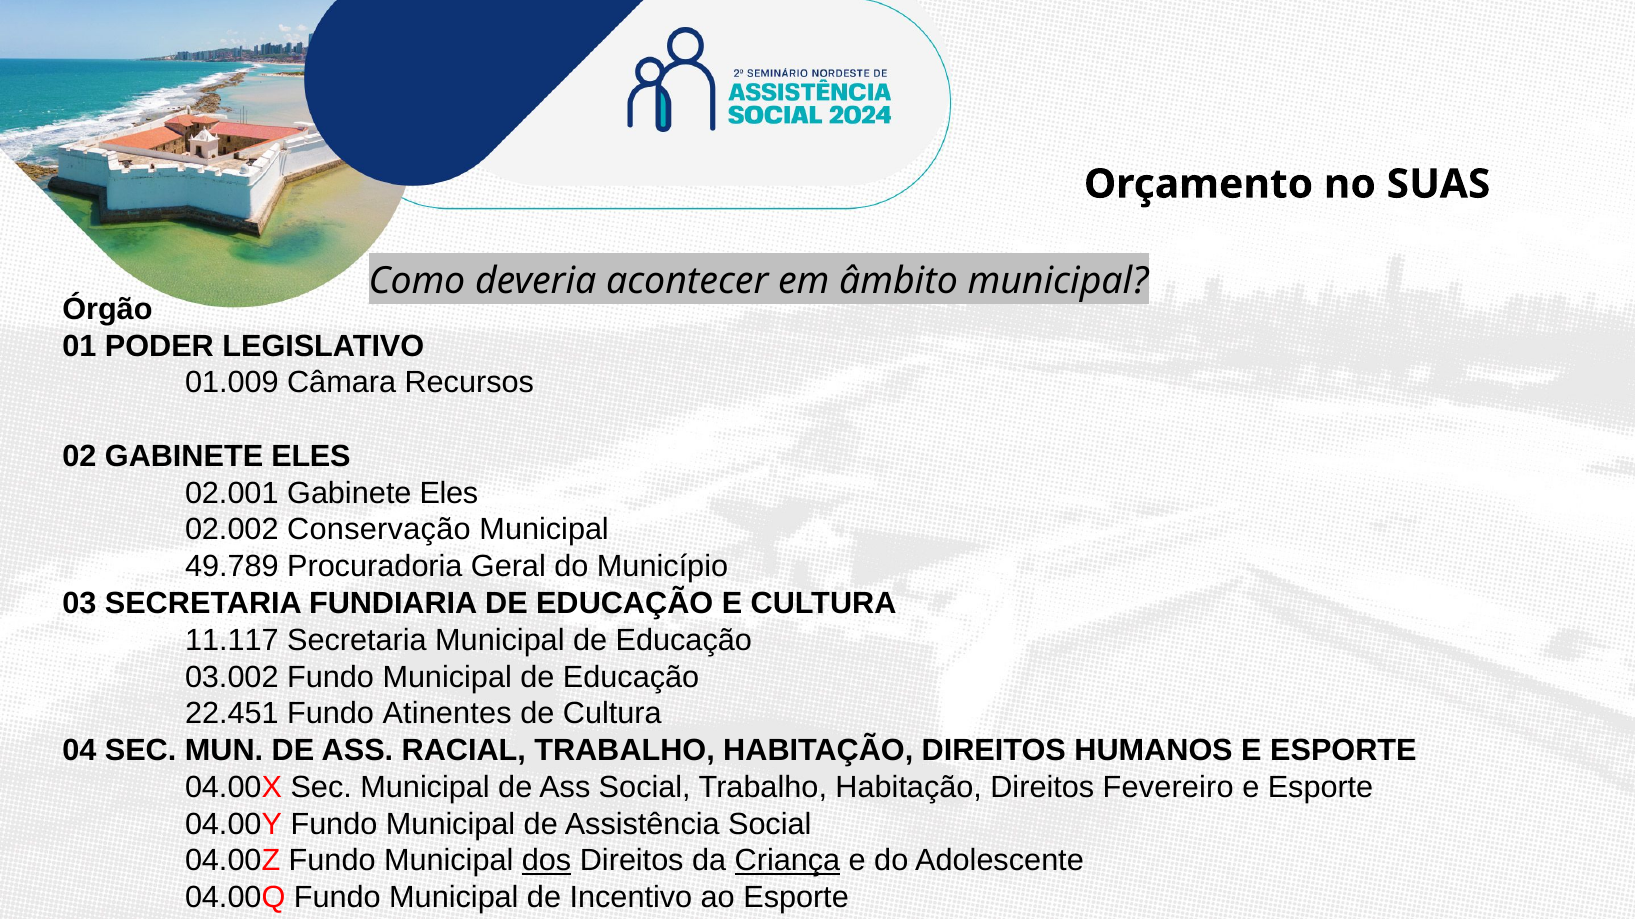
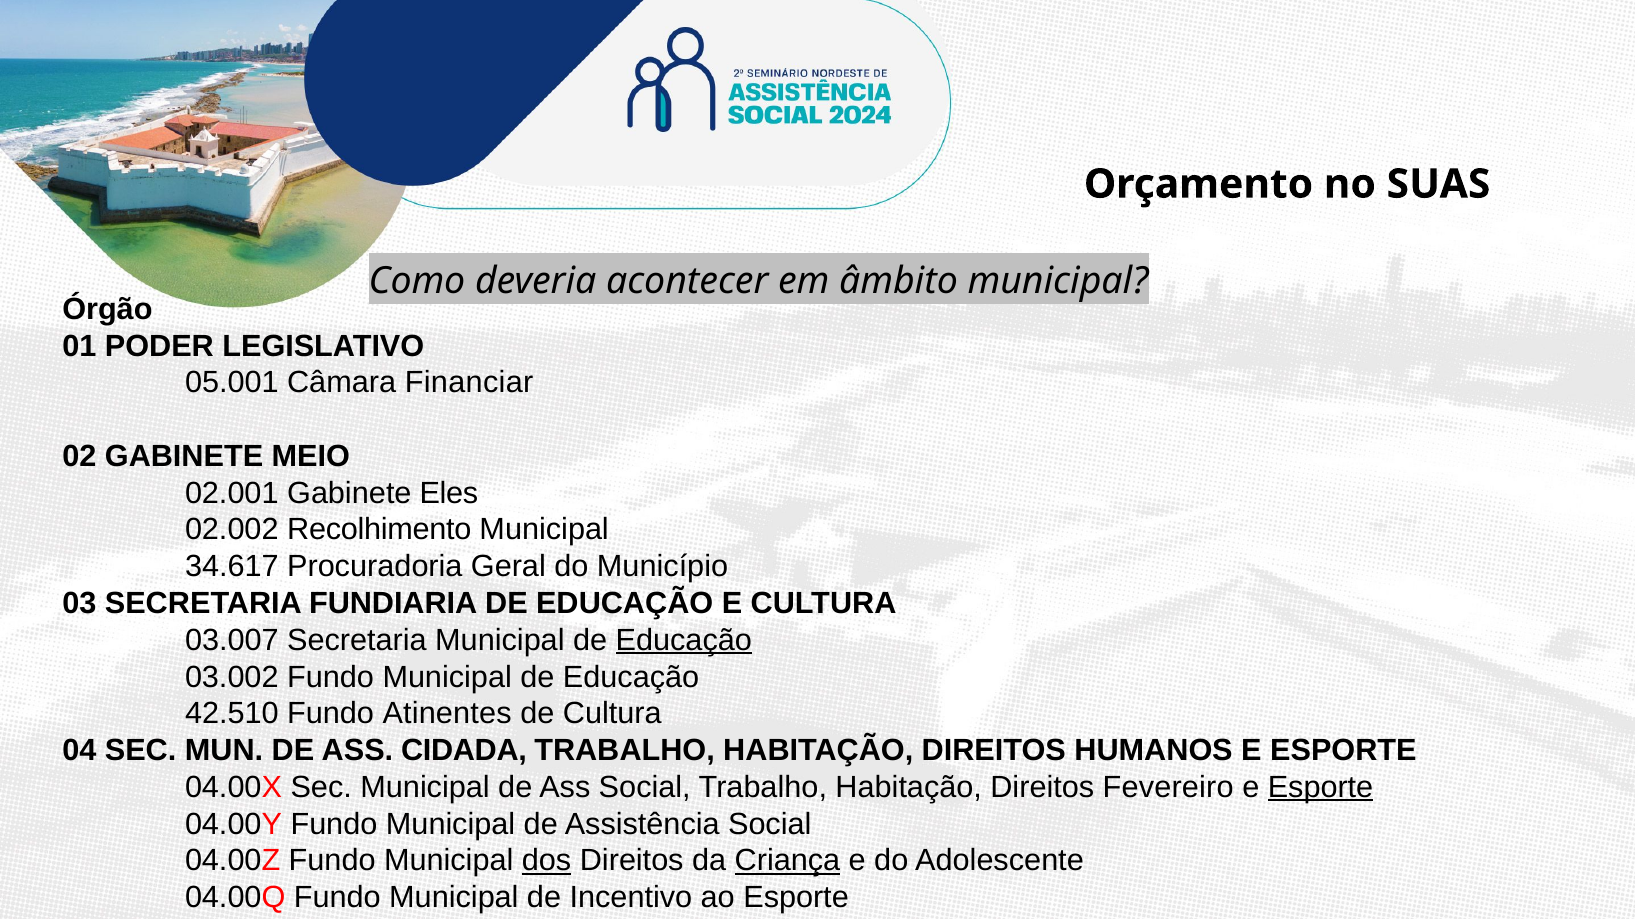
01.009: 01.009 -> 05.001
Recursos: Recursos -> Financiar
02 GABINETE ELES: ELES -> MEIO
Conservação: Conservação -> Recolhimento
49.789: 49.789 -> 34.617
11.117: 11.117 -> 03.007
Educação at (684, 641) underline: none -> present
22.451: 22.451 -> 42.510
RACIAL: RACIAL -> CIDADA
Esporte at (1321, 788) underline: none -> present
